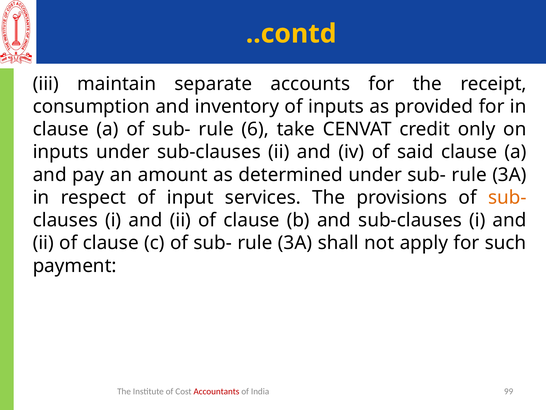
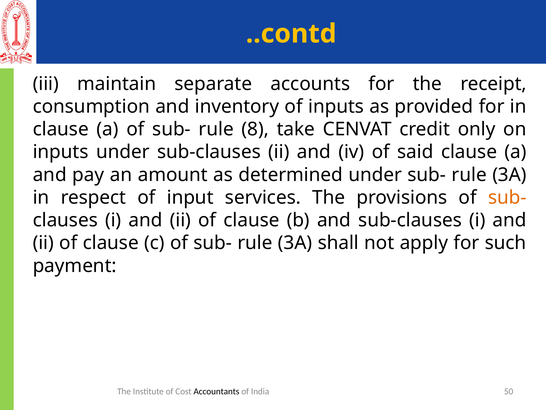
6: 6 -> 8
Accountants colour: red -> black
99: 99 -> 50
